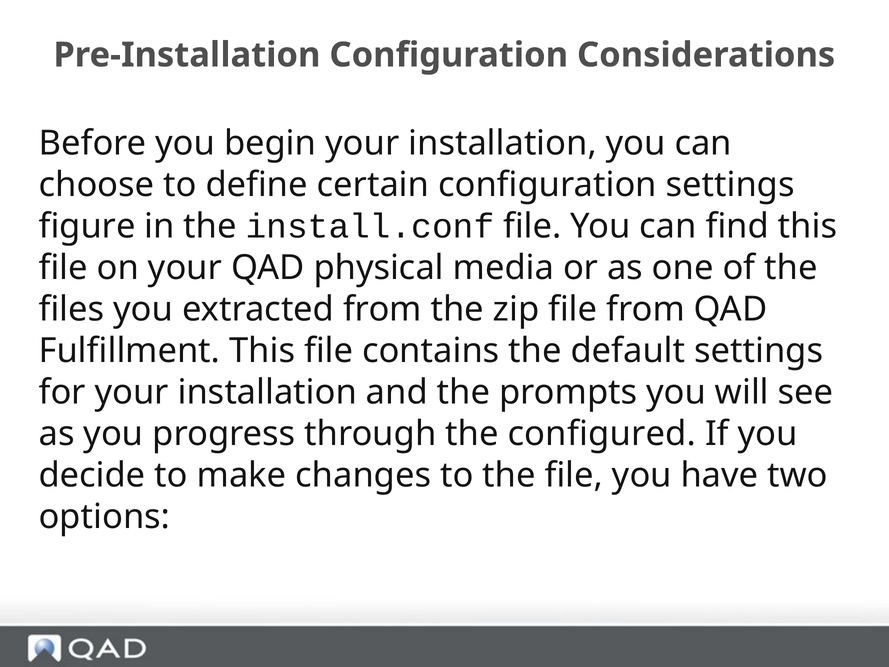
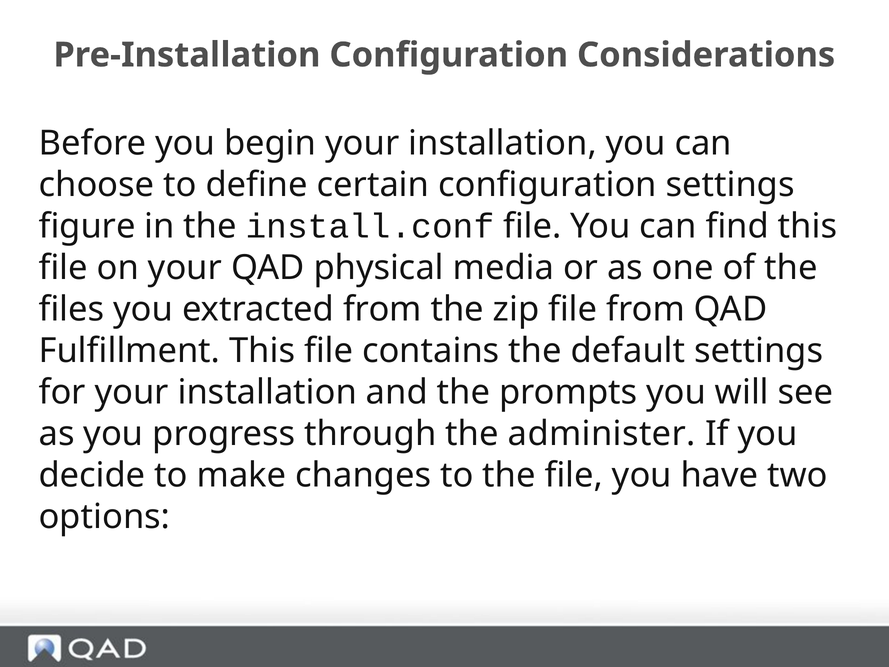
configured: configured -> administer
